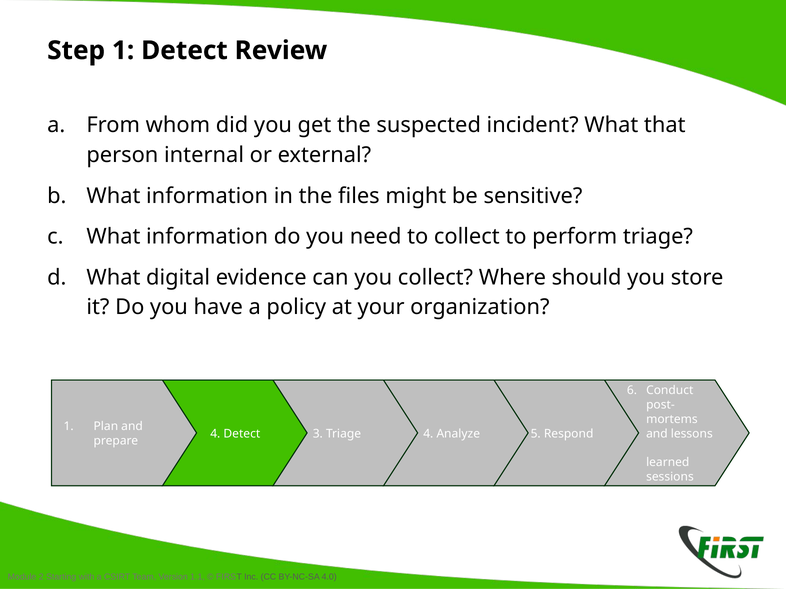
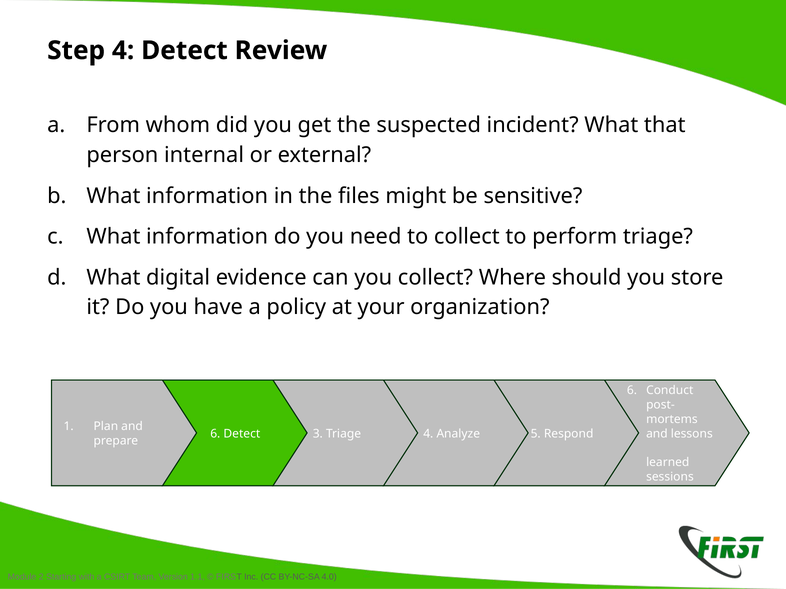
Step 1: 1 -> 4
4 at (215, 434): 4 -> 6
